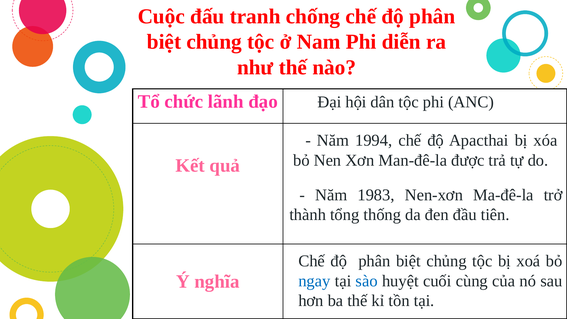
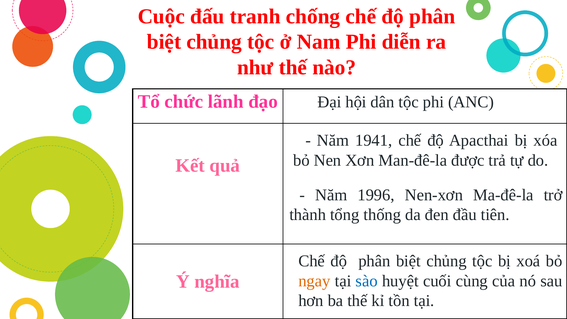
1994: 1994 -> 1941
1983: 1983 -> 1996
ngay colour: blue -> orange
